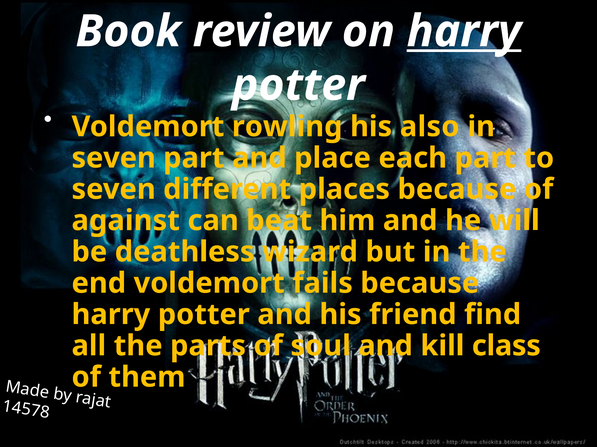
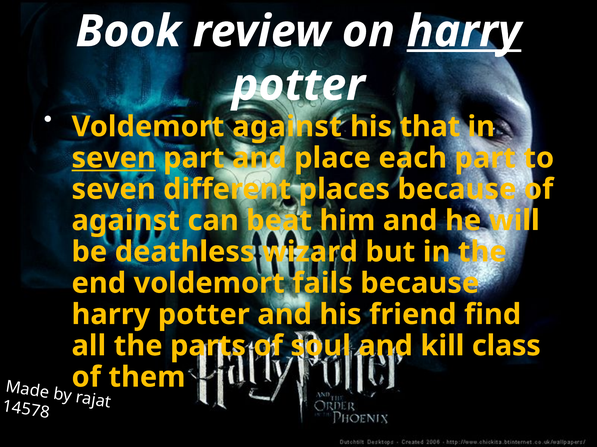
Voldemort rowling: rowling -> against
also: also -> that
seven at (114, 158) underline: none -> present
